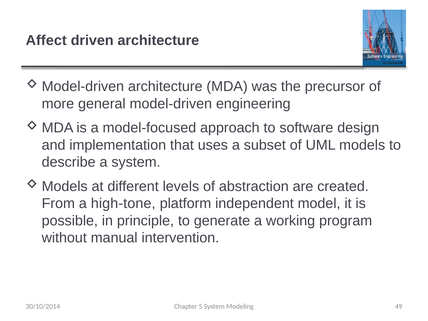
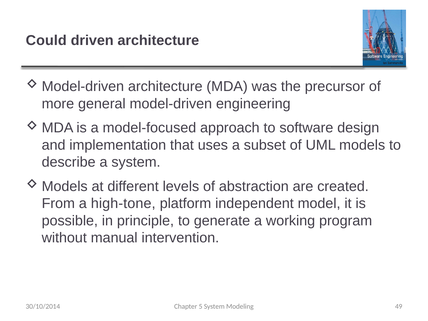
Affect: Affect -> Could
